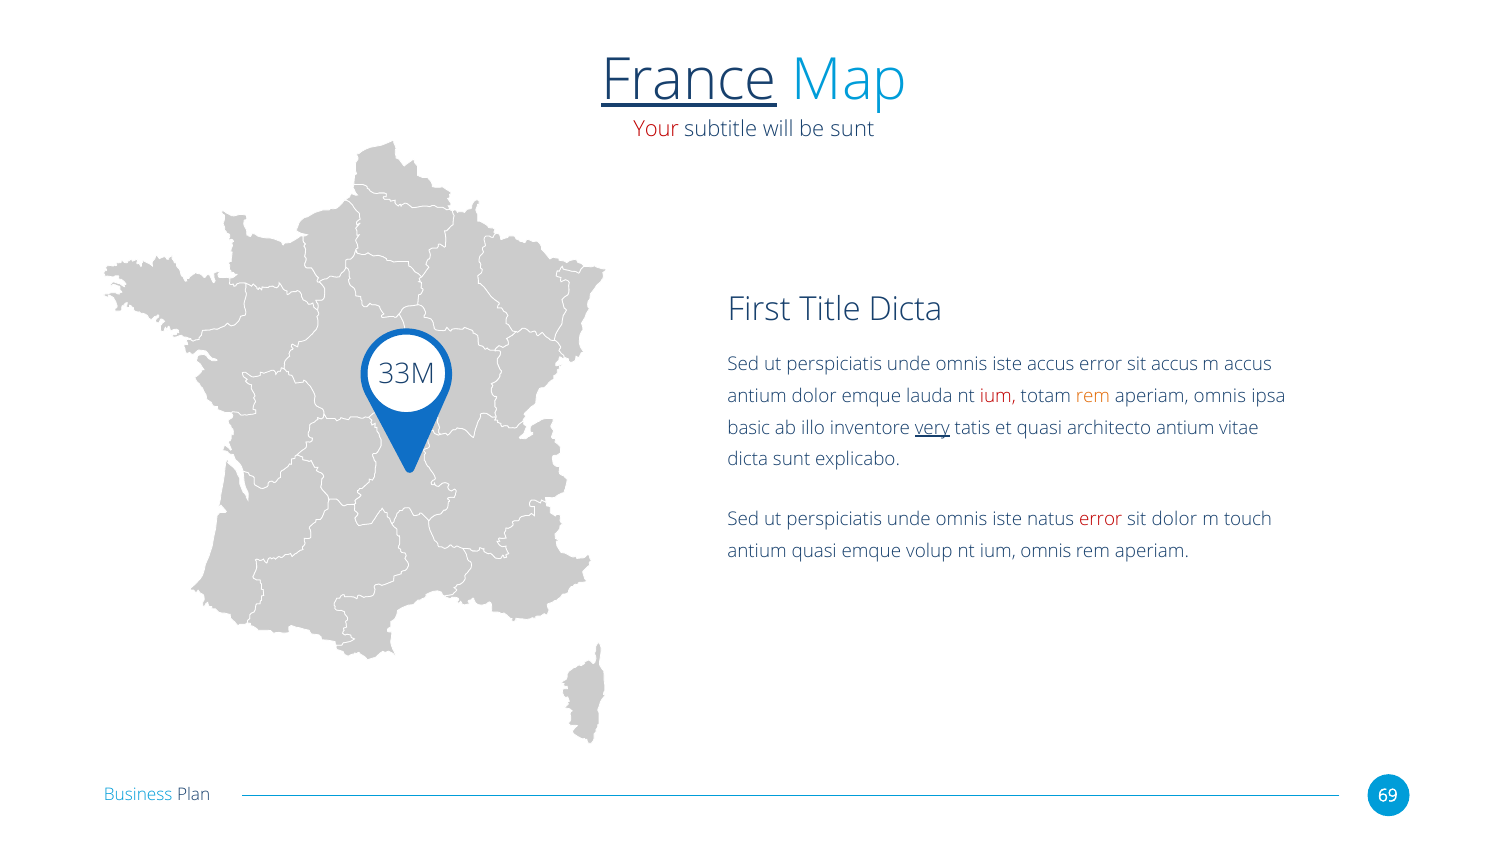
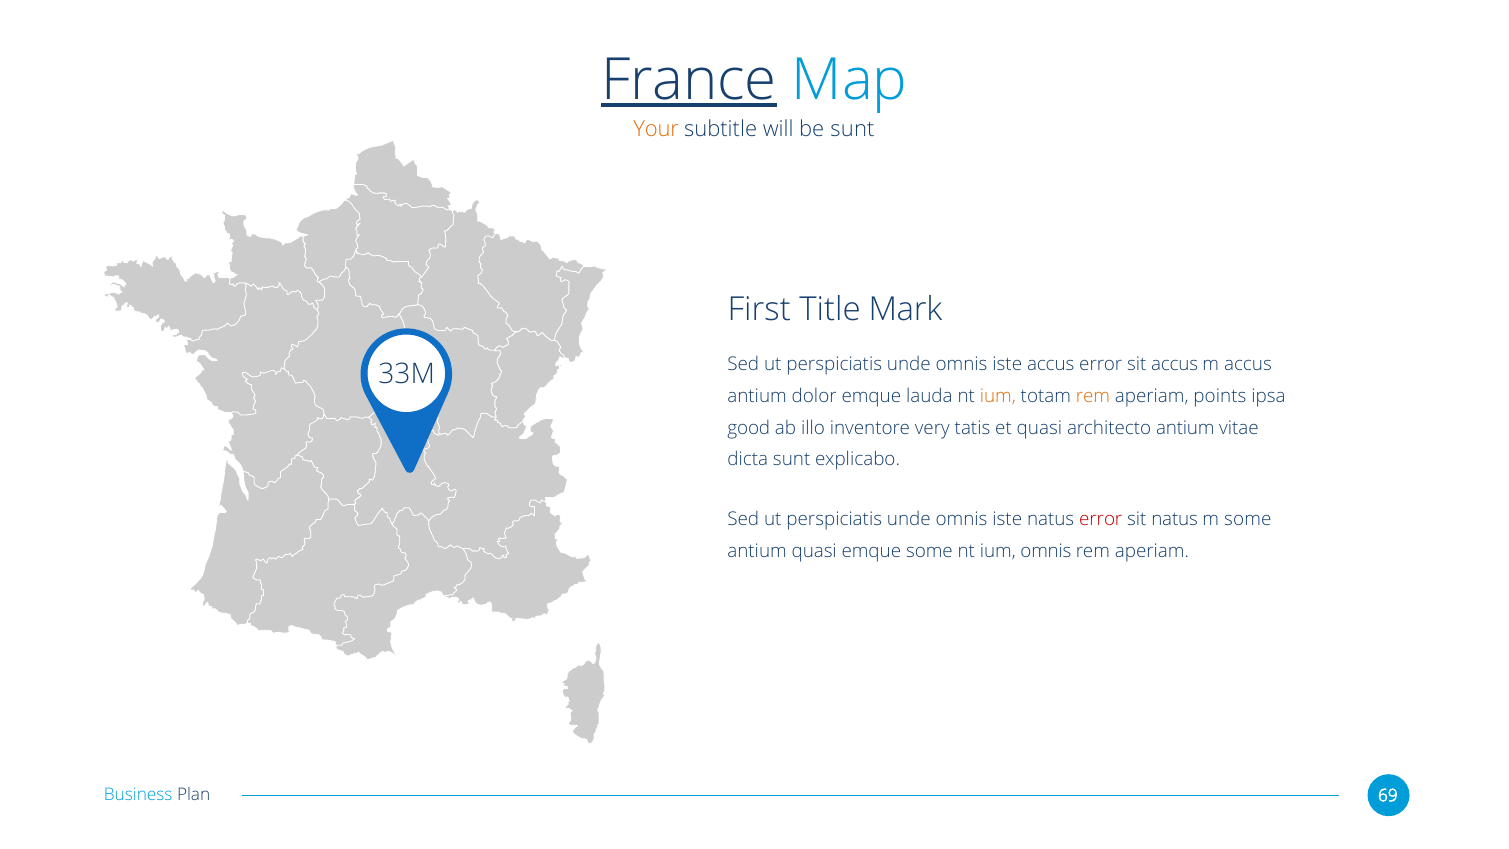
Your colour: red -> orange
Title Dicta: Dicta -> Mark
ium at (998, 396) colour: red -> orange
aperiam omnis: omnis -> points
basic: basic -> good
very underline: present -> none
sit dolor: dolor -> natus
m touch: touch -> some
emque volup: volup -> some
